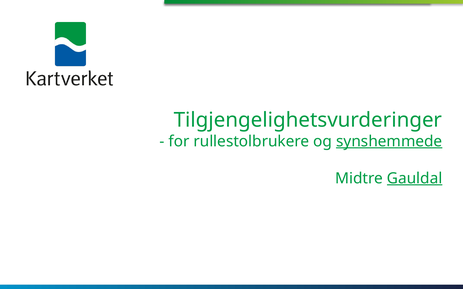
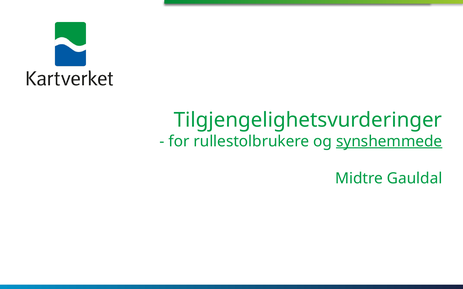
Gauldal underline: present -> none
